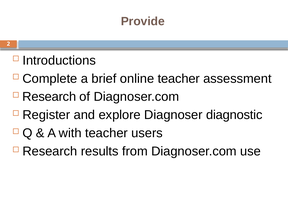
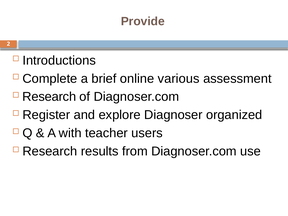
online teacher: teacher -> various
diagnostic: diagnostic -> organized
